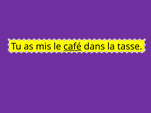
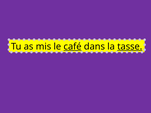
tasse underline: none -> present
